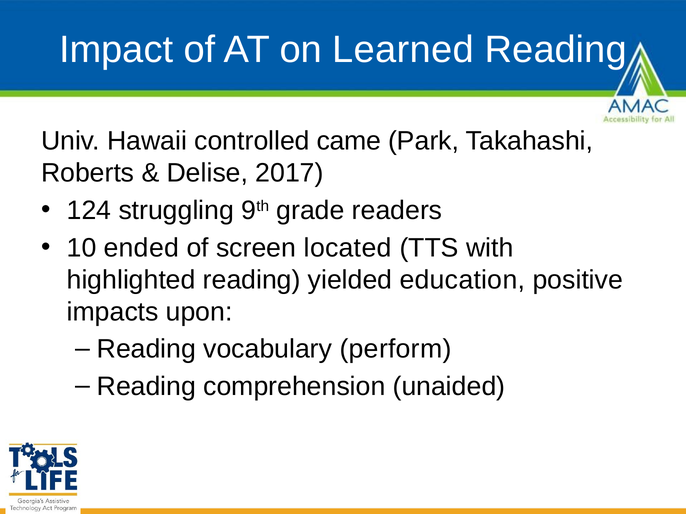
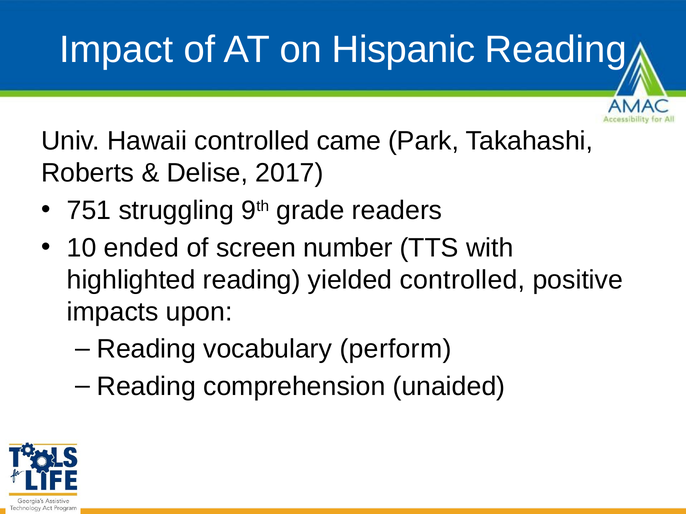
Learned: Learned -> Hispanic
124: 124 -> 751
located: located -> number
yielded education: education -> controlled
